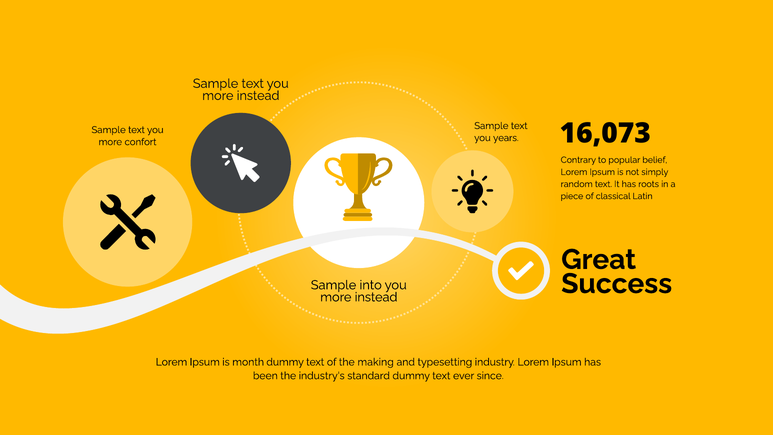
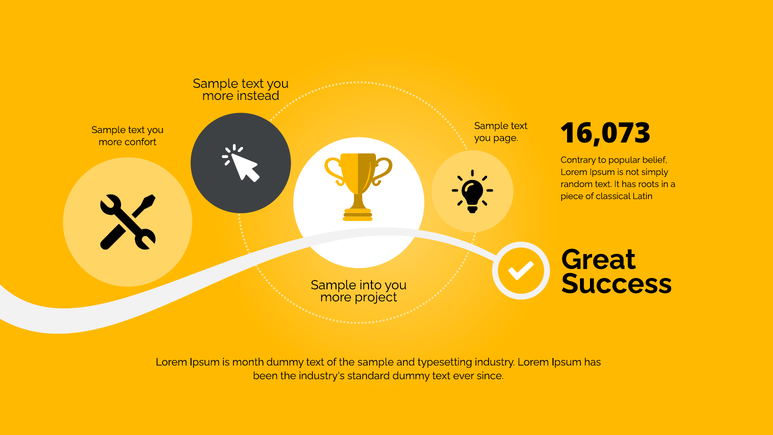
you years: years -> page
instead at (376, 297): instead -> project
the making: making -> sample
